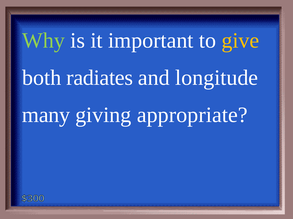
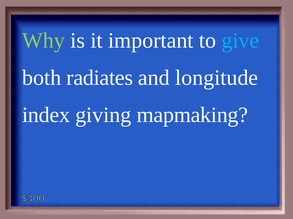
give colour: yellow -> light blue
many: many -> index
appropriate: appropriate -> mapmaking
